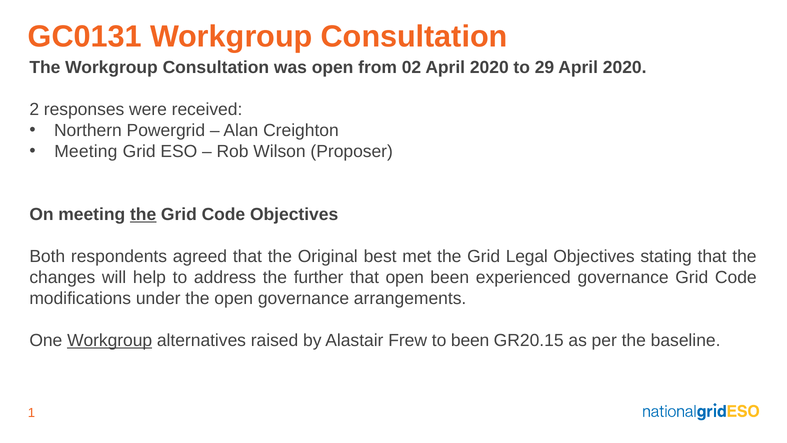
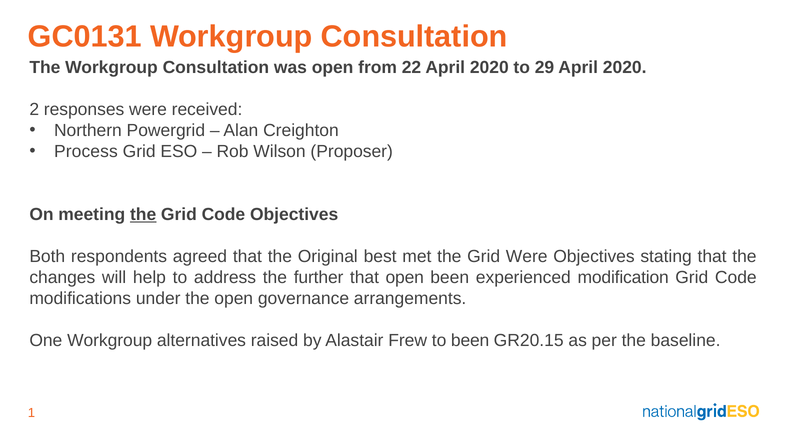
02: 02 -> 22
Meeting at (86, 152): Meeting -> Process
Grid Legal: Legal -> Were
experienced governance: governance -> modification
Workgroup at (110, 340) underline: present -> none
